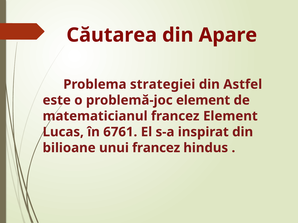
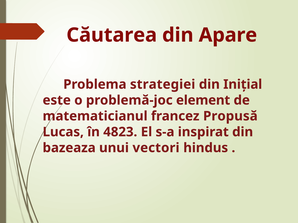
Astfel: Astfel -> Iniţial
francez Element: Element -> Propusă
6761: 6761 -> 4823
bilioane: bilioane -> bazeaza
unui francez: francez -> vectori
